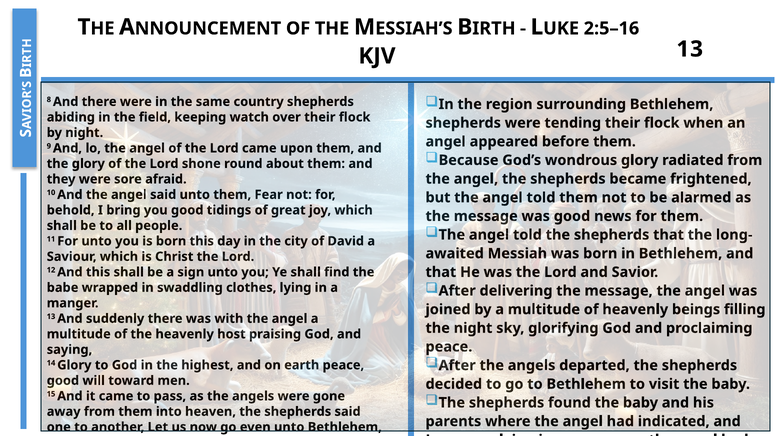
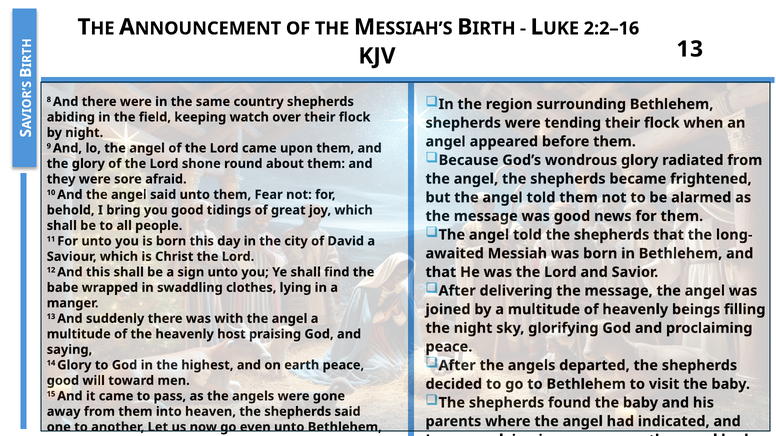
2:5–16: 2:5–16 -> 2:2–16
